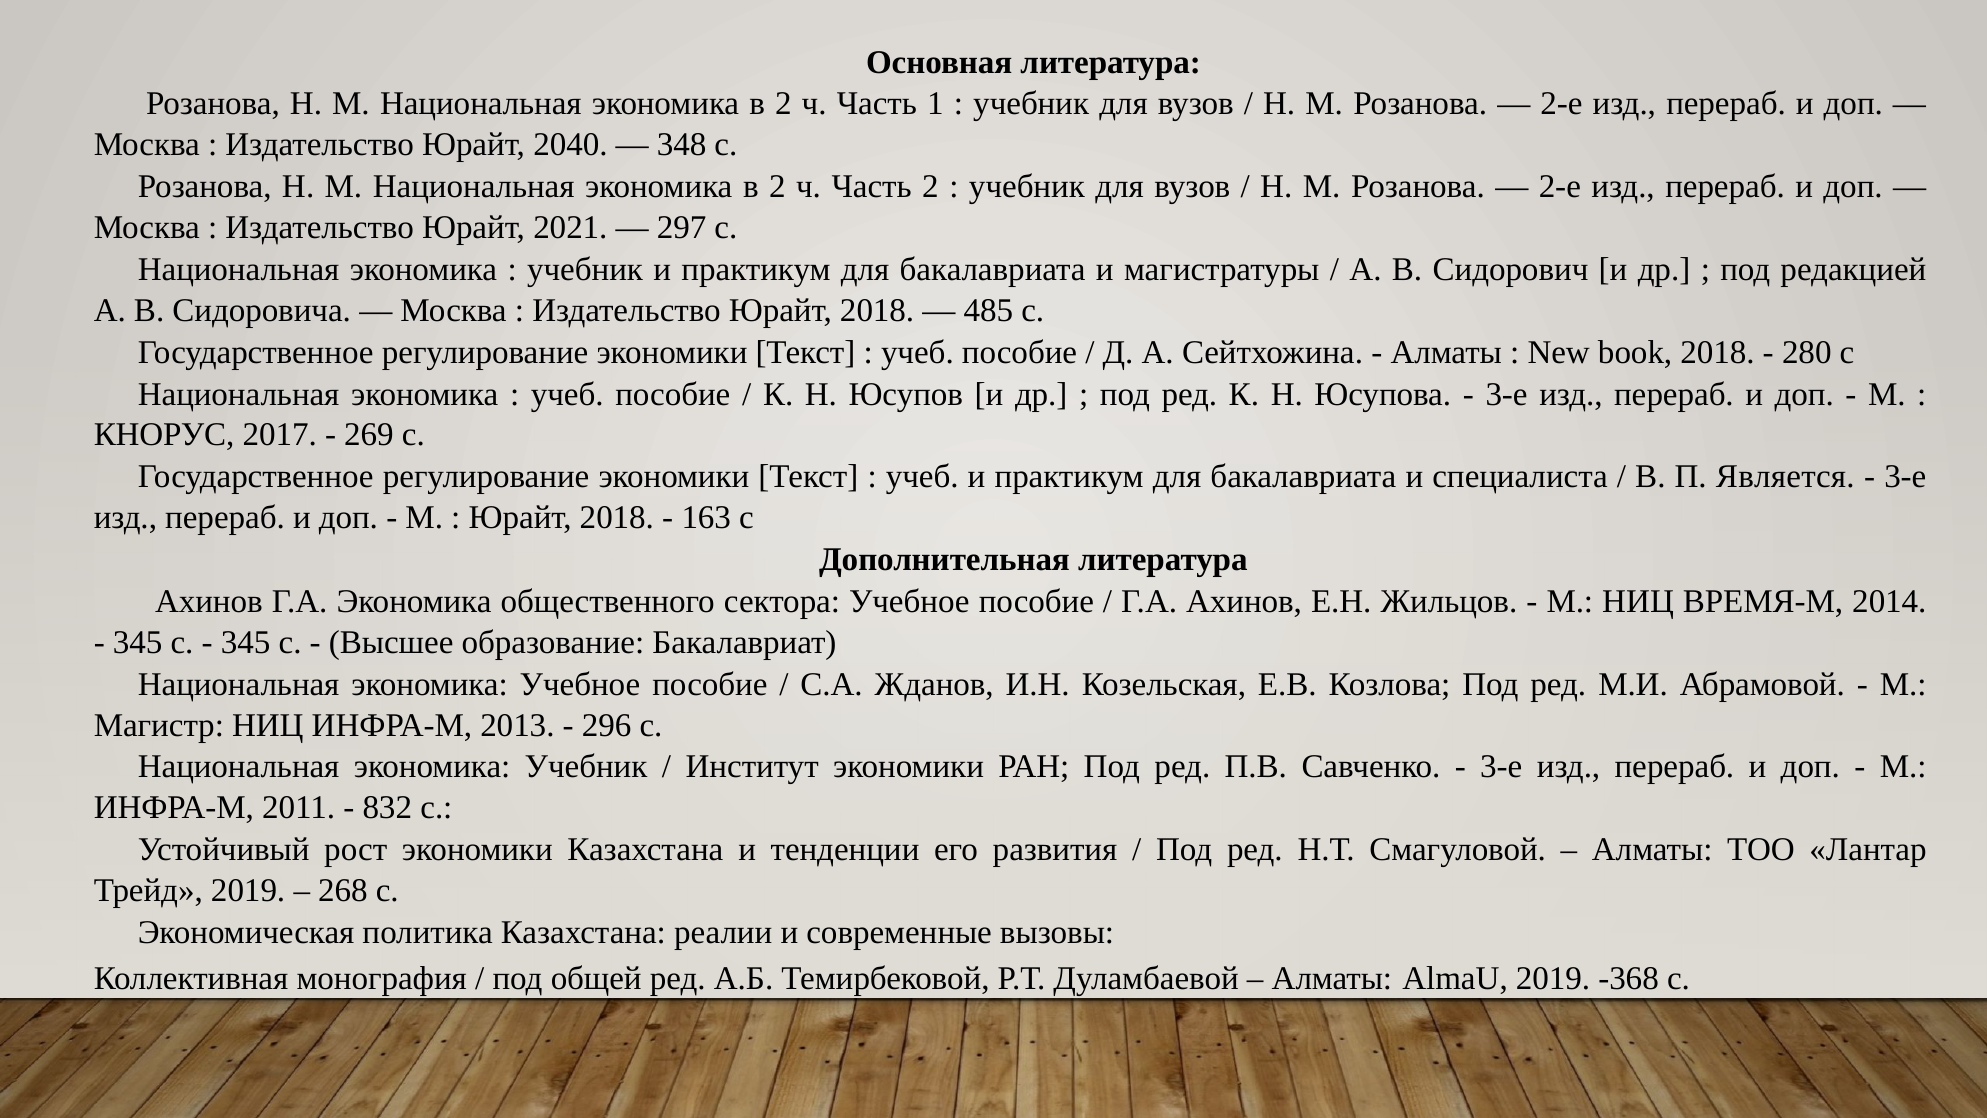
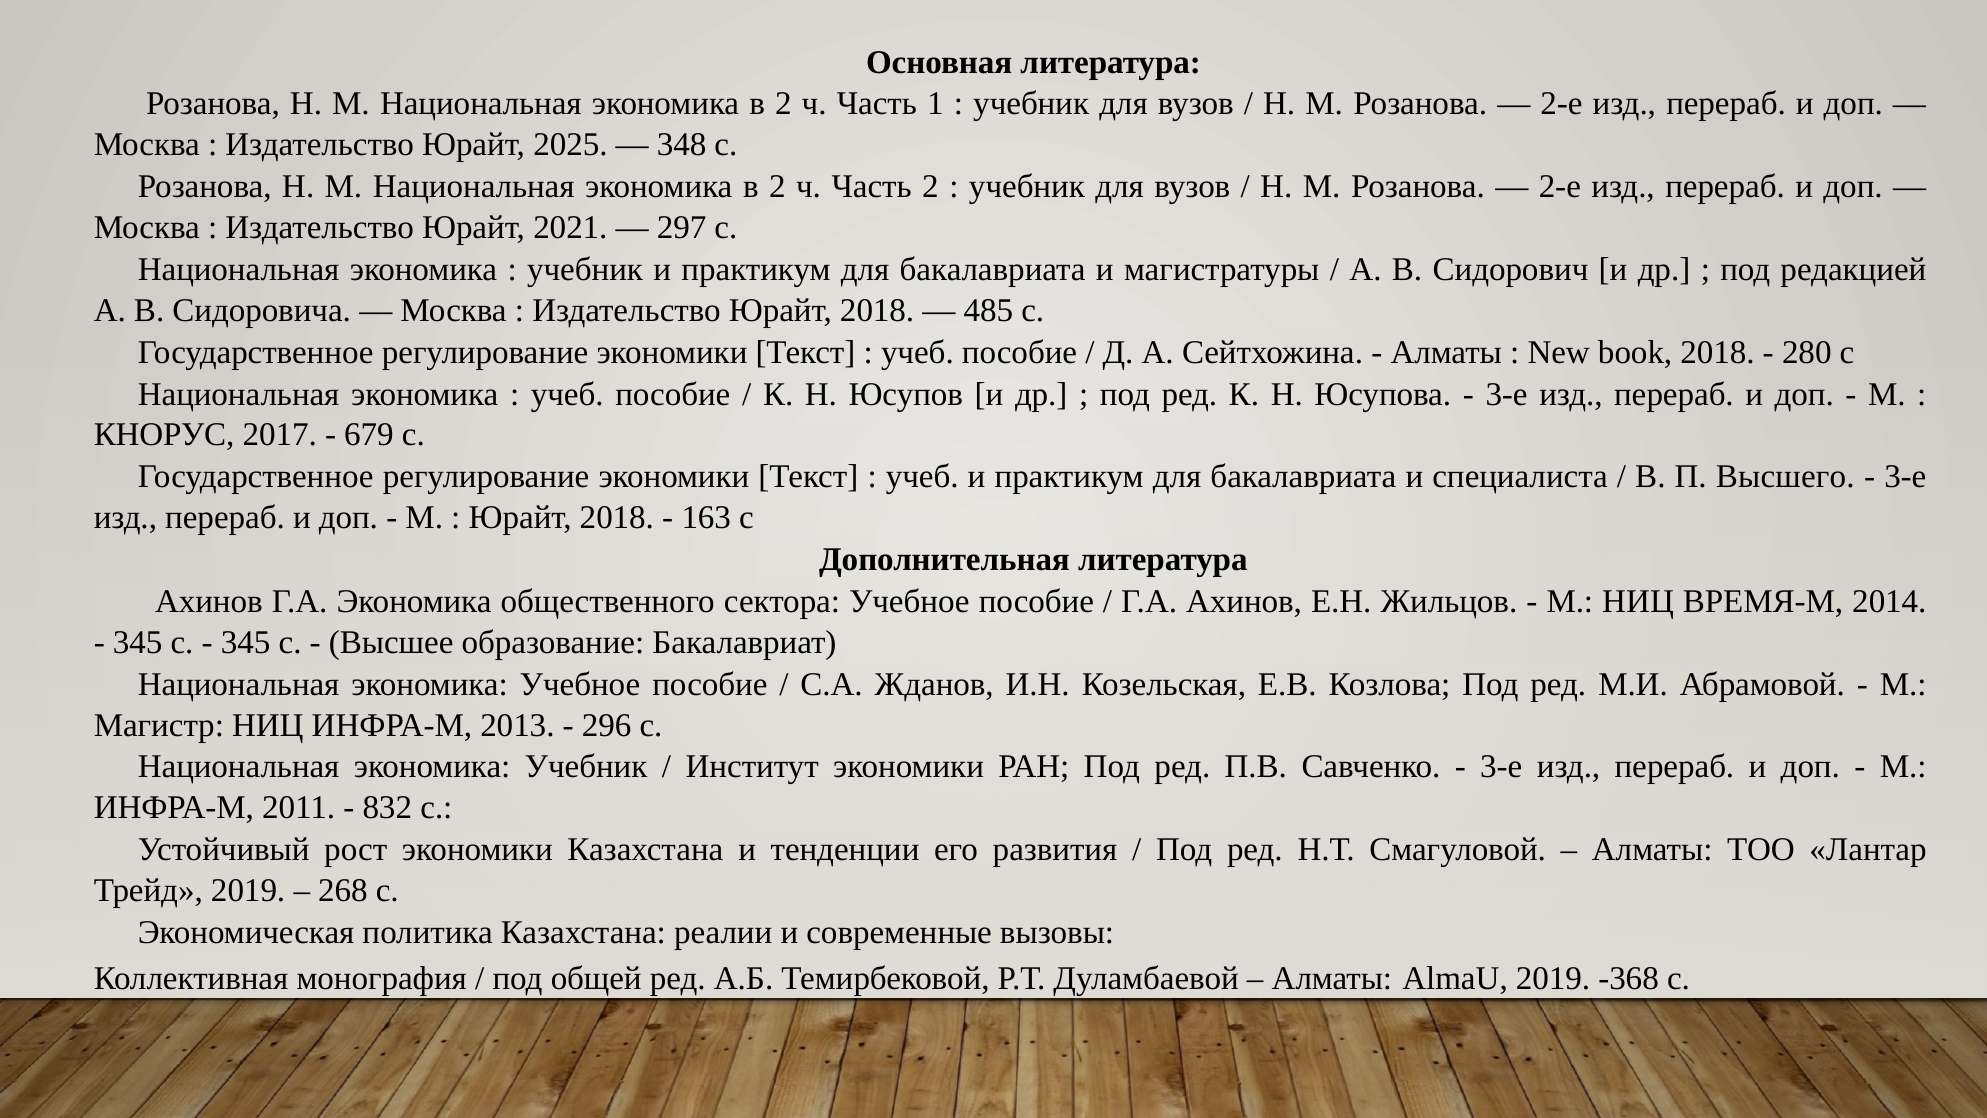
2040: 2040 -> 2025
269: 269 -> 679
Является: Является -> Высшего
